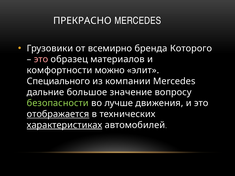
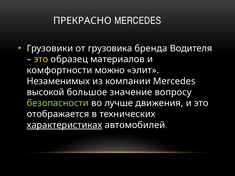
всемирно: всемирно -> грузовика
Которого: Которого -> Водителя
это at (41, 59) colour: pink -> yellow
Специального: Специального -> Незаменимых
дальние: дальние -> высокой
отображается underline: present -> none
